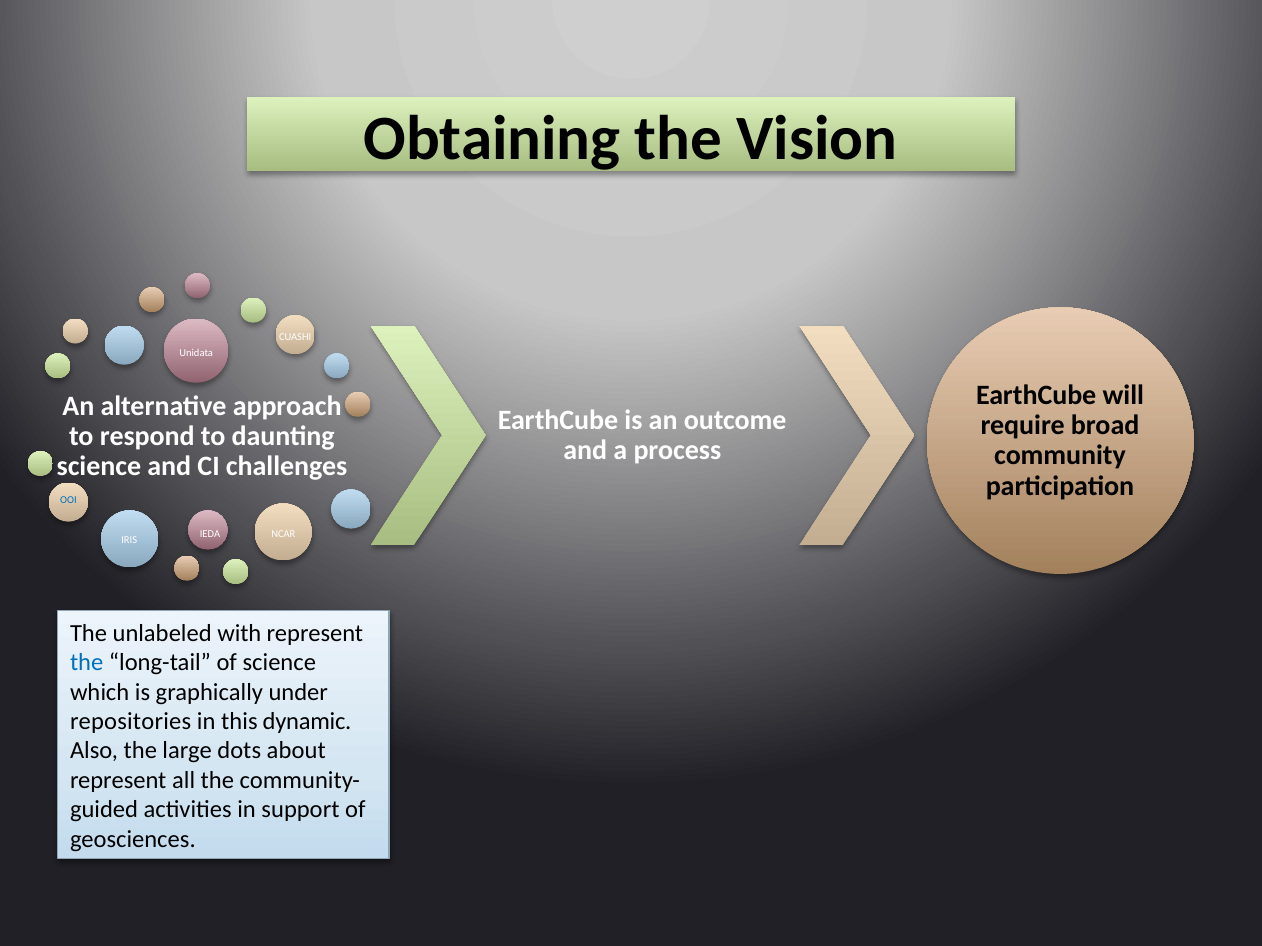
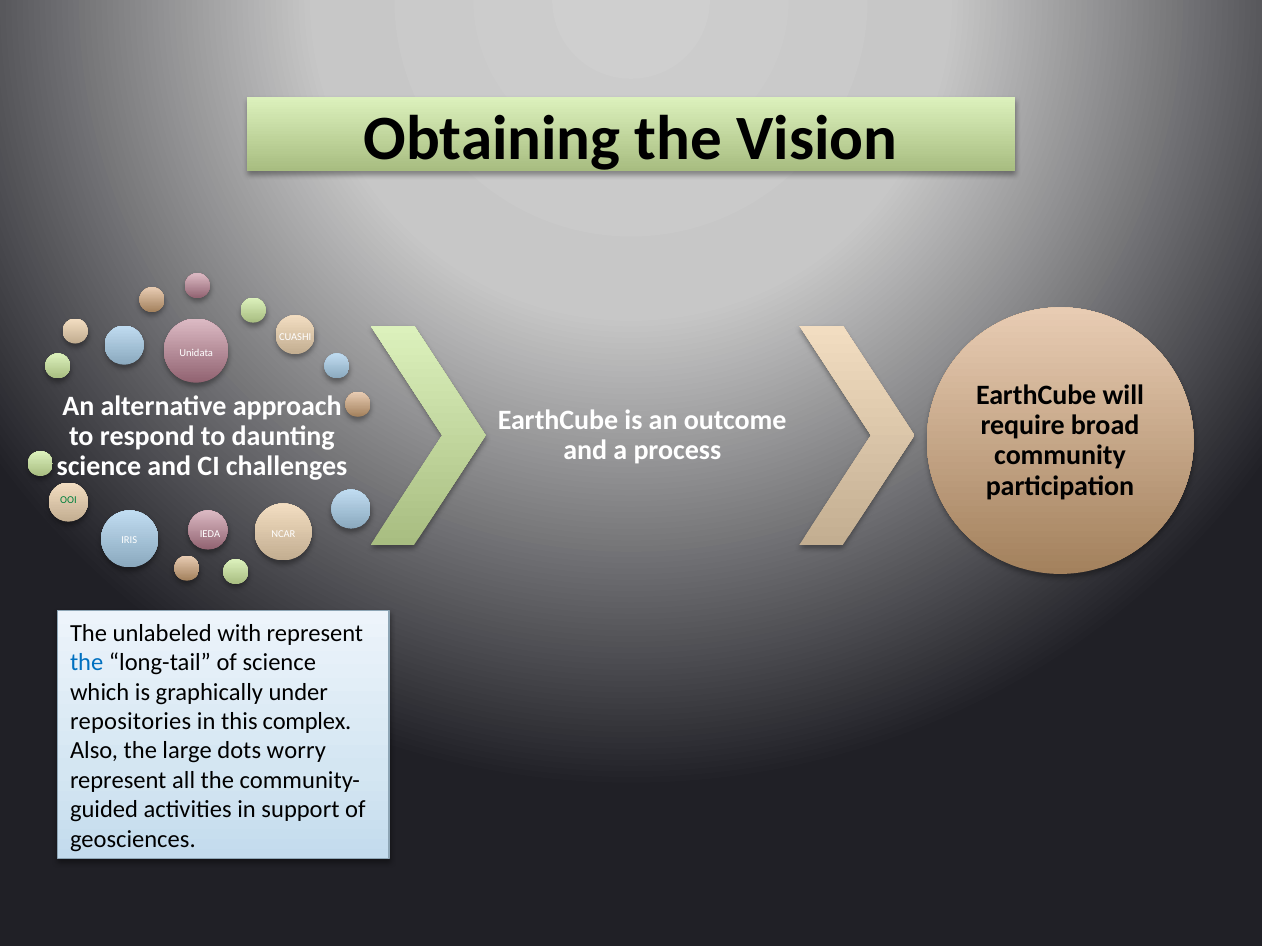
OOI colour: blue -> green
dynamic: dynamic -> complex
about: about -> worry
